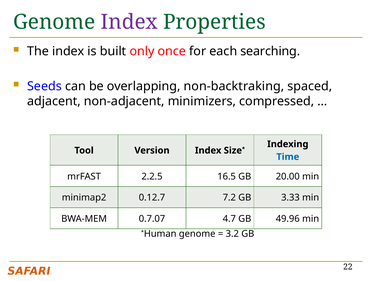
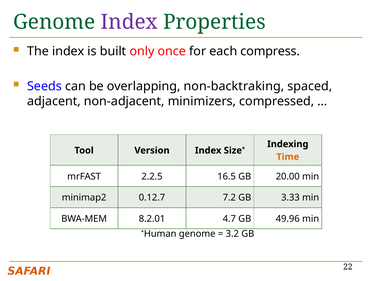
searching: searching -> compress
Time colour: blue -> orange
0.7.07: 0.7.07 -> 8.2.01
